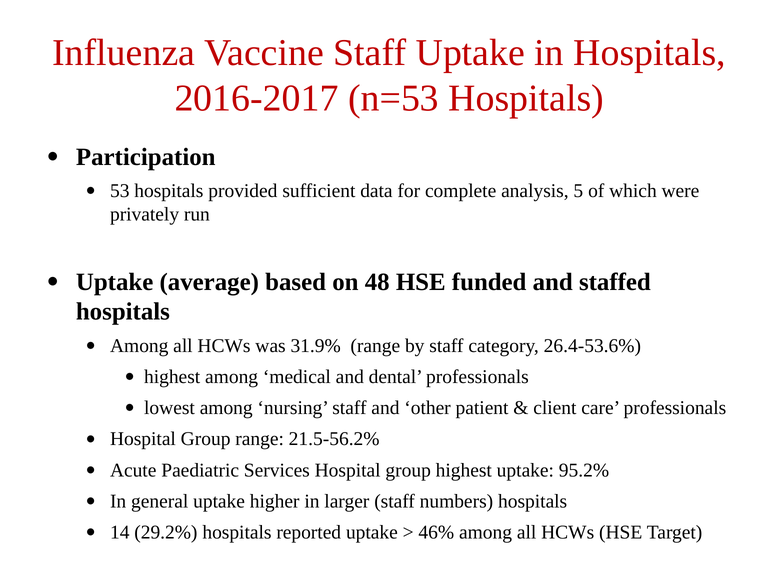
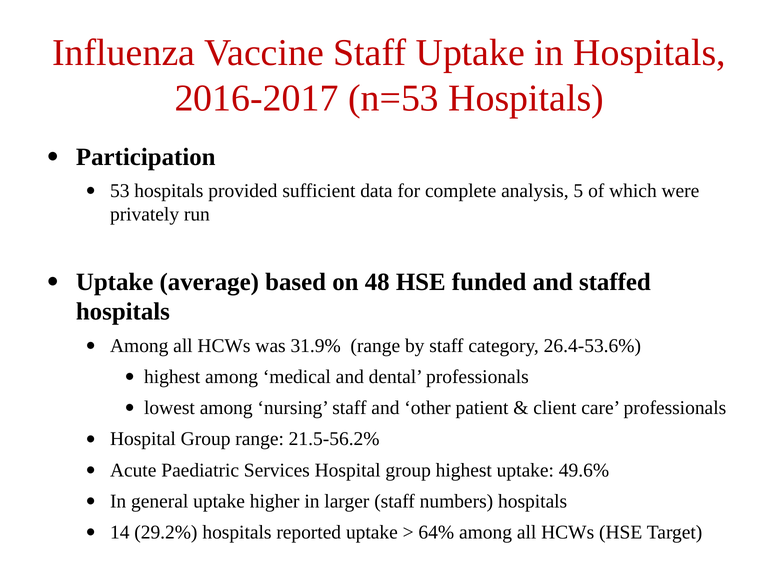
95.2%: 95.2% -> 49.6%
46%: 46% -> 64%
